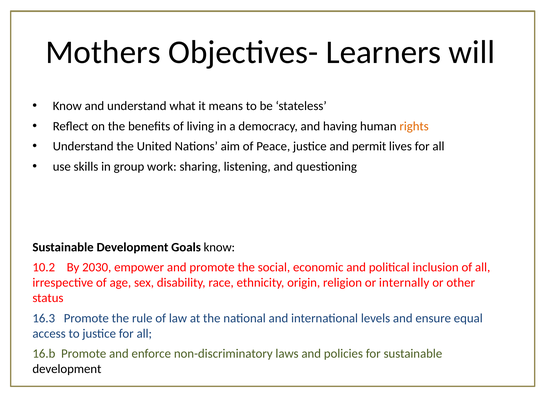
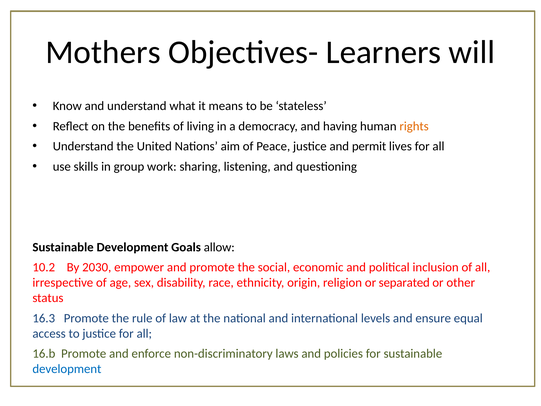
Goals know: know -> allow
internally: internally -> separated
development at (67, 369) colour: black -> blue
